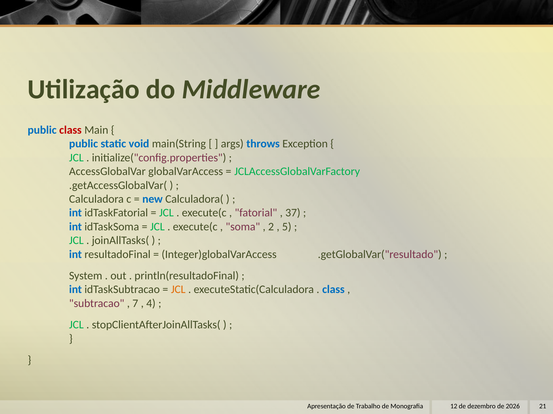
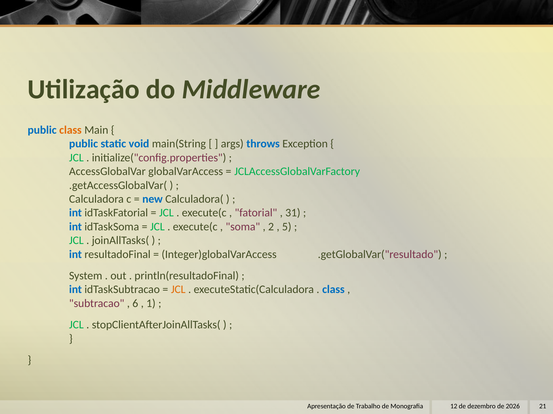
class at (70, 130) colour: red -> orange
37: 37 -> 31
7: 7 -> 6
4: 4 -> 1
